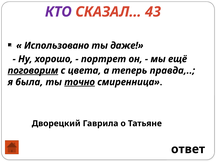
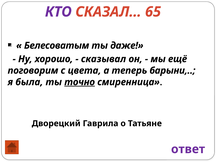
43: 43 -> 65
Использовано: Использовано -> Белесоватым
портрет: портрет -> сказывал
поговорим underline: present -> none
правда: правда -> барыни
ответ colour: black -> purple
